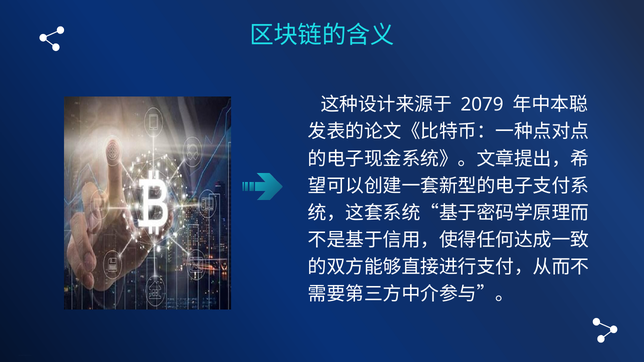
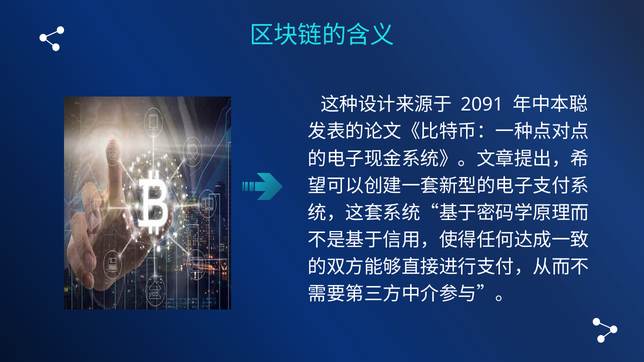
2079: 2079 -> 2091
